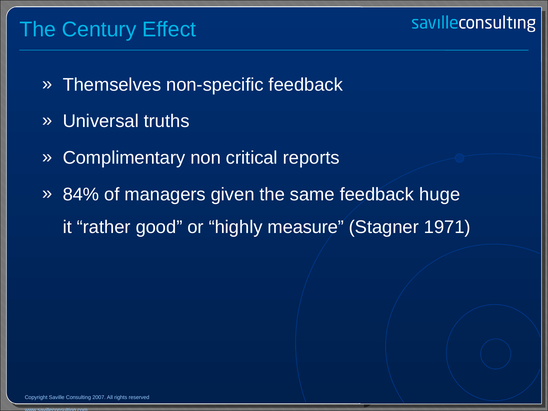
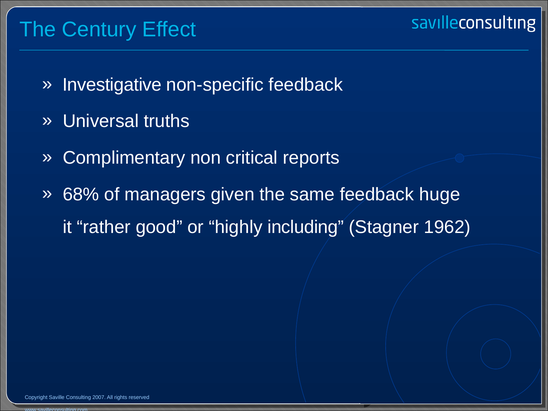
Themselves: Themselves -> Investigative
84%: 84% -> 68%
measure: measure -> including
1971: 1971 -> 1962
